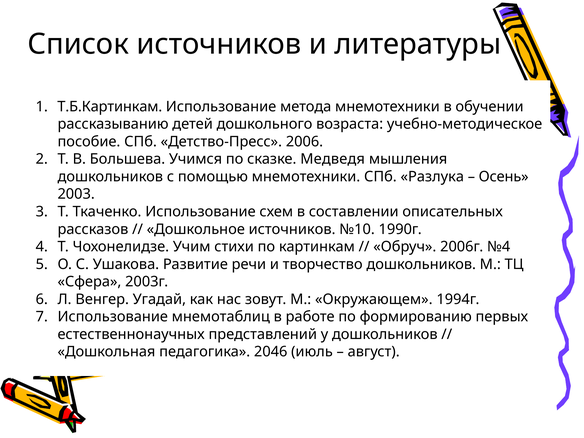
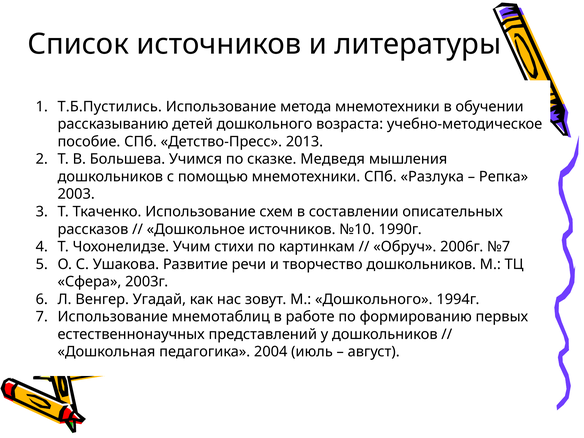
Т.Б.Картинкам: Т.Б.Картинкам -> Т.Б.Пустились
2006: 2006 -> 2013
Осень: Осень -> Репка
№4: №4 -> №7
М Окружающем: Окружающем -> Дошкольного
2046: 2046 -> 2004
